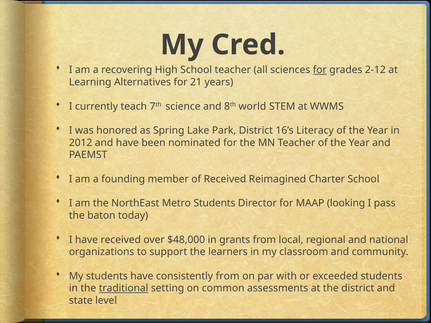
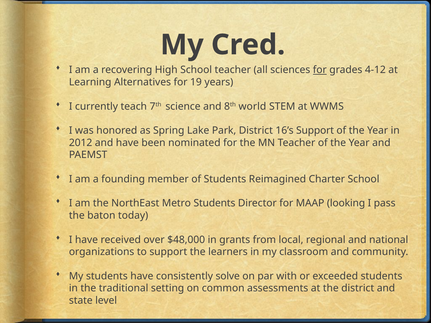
2-12: 2-12 -> 4-12
21: 21 -> 19
16’s Literacy: Literacy -> Support
of Received: Received -> Students
consistently from: from -> solve
traditional underline: present -> none
